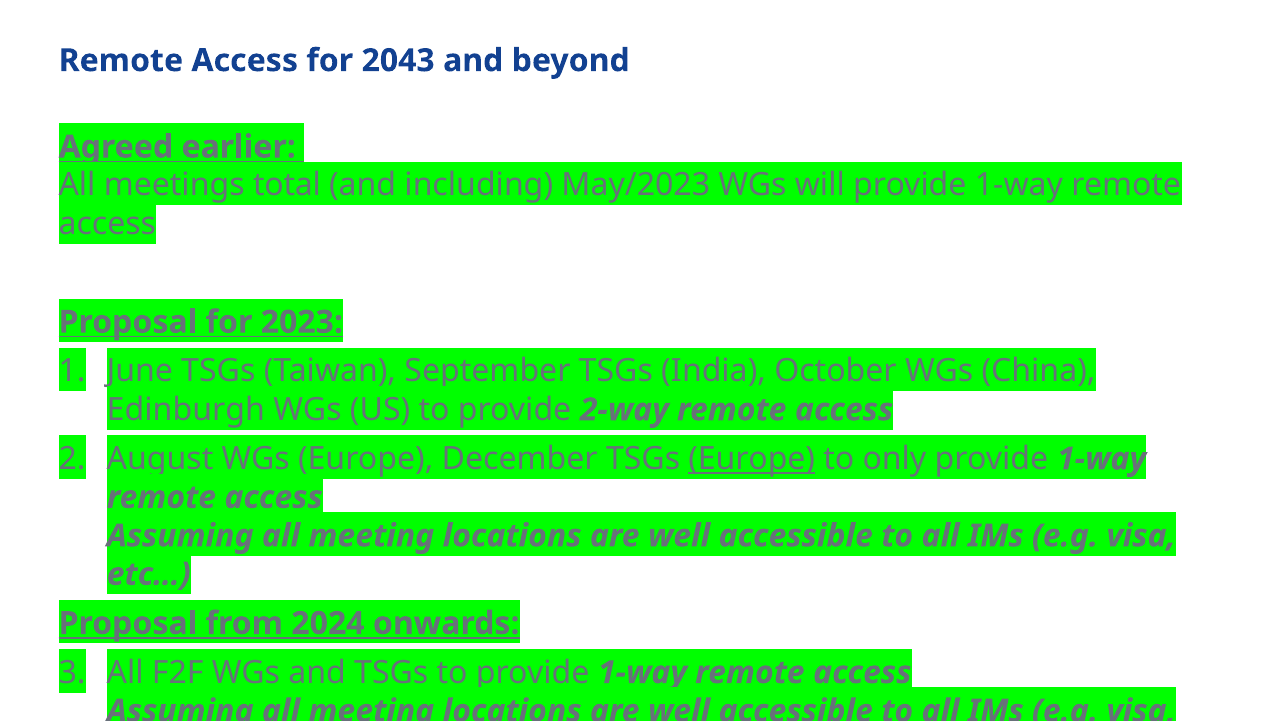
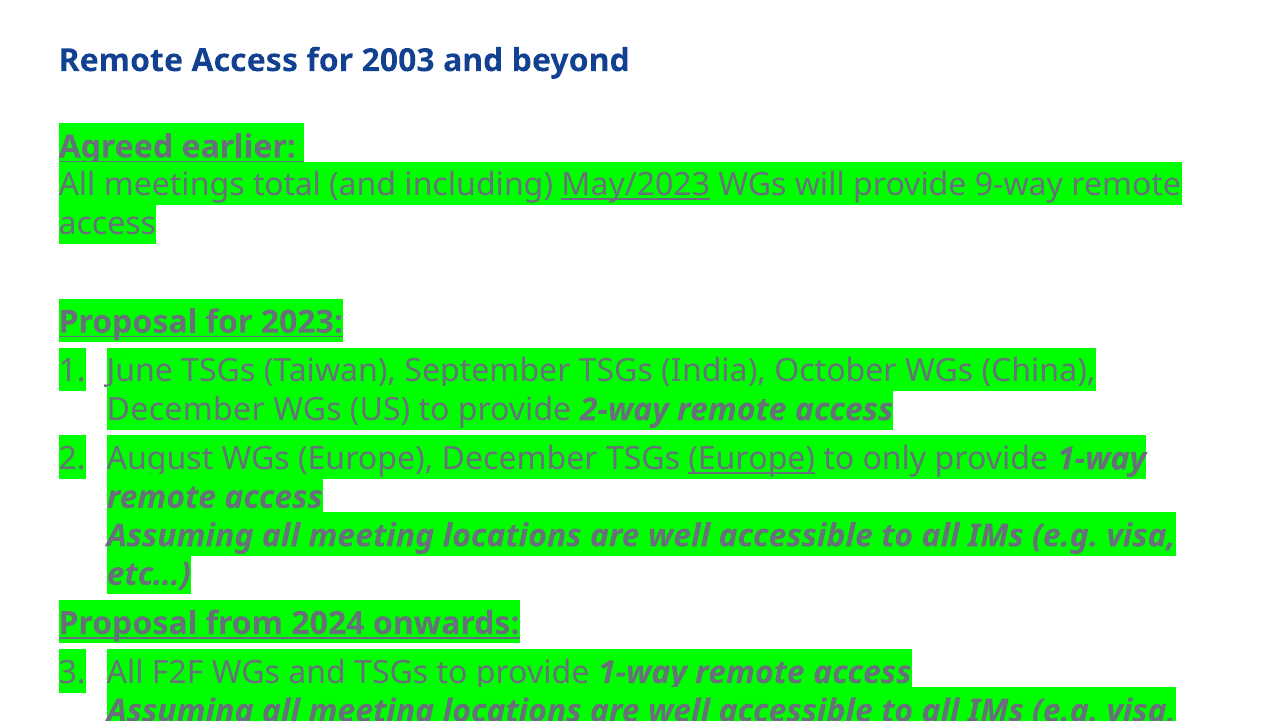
2043: 2043 -> 2003
May/2023 underline: none -> present
will provide 1-way: 1-way -> 9-way
Edinburgh at (186, 410): Edinburgh -> December
